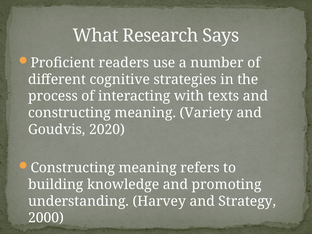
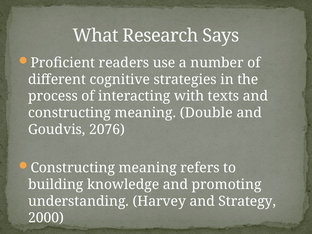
Variety: Variety -> Double
2020: 2020 -> 2076
